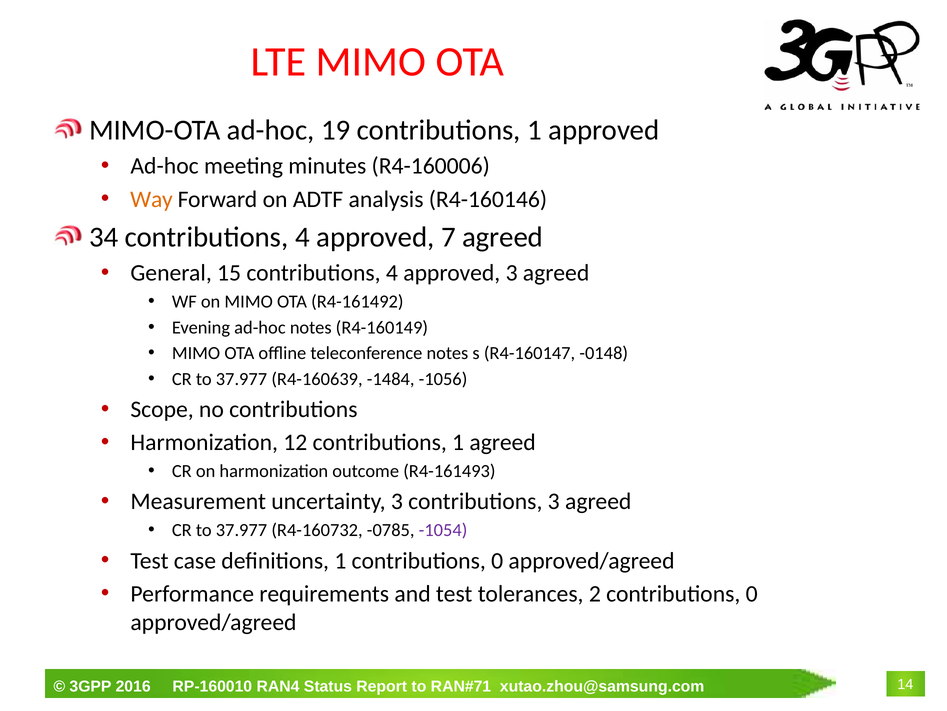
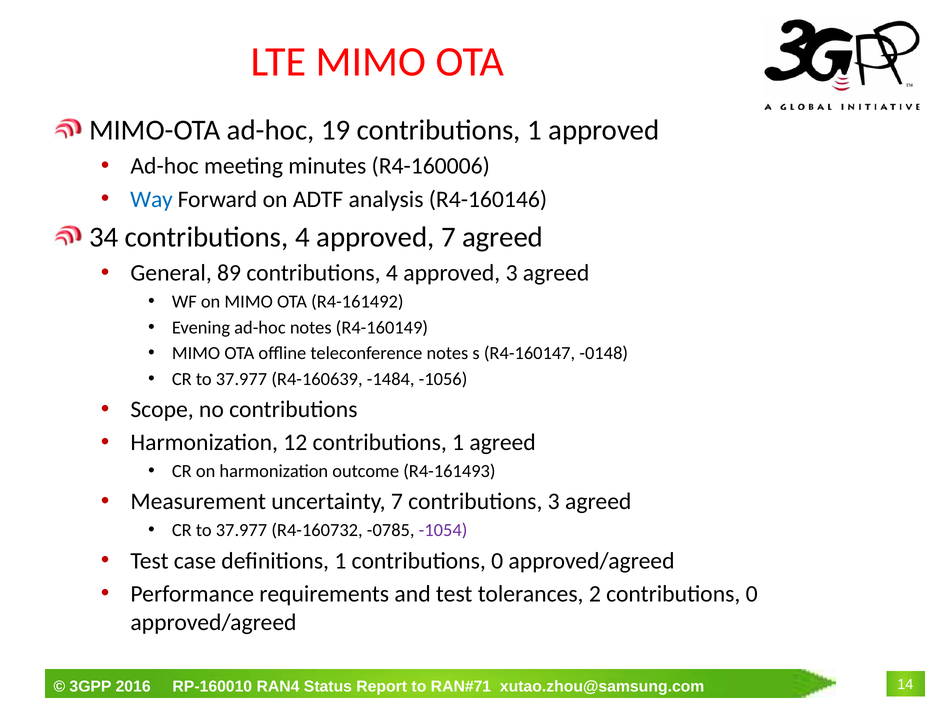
Way colour: orange -> blue
15: 15 -> 89
uncertainty 3: 3 -> 7
